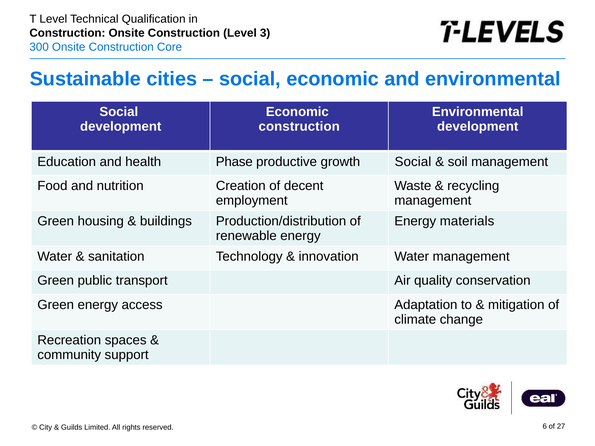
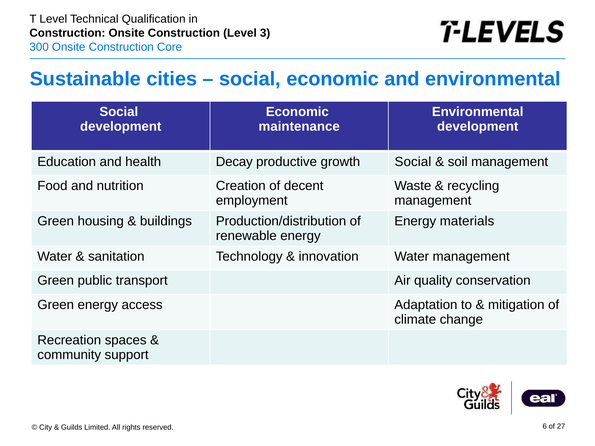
construction at (299, 126): construction -> maintenance
Phase: Phase -> Decay
